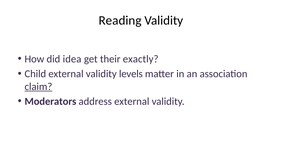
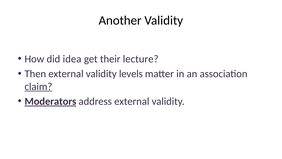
Reading: Reading -> Another
exactly: exactly -> lecture
Child: Child -> Then
Moderators underline: none -> present
